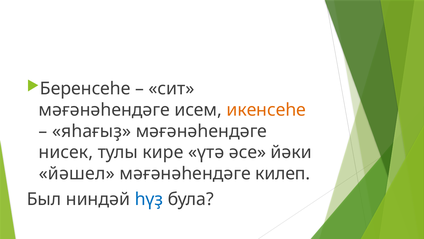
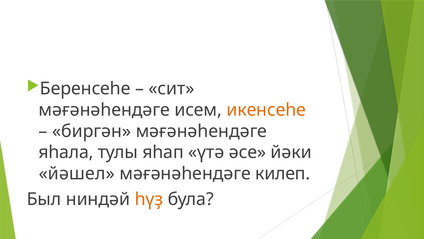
яһағыҙ: яһағыҙ -> биргән
нисек: нисек -> яһала
кире: кире -> яһап
һүҙ colour: blue -> orange
